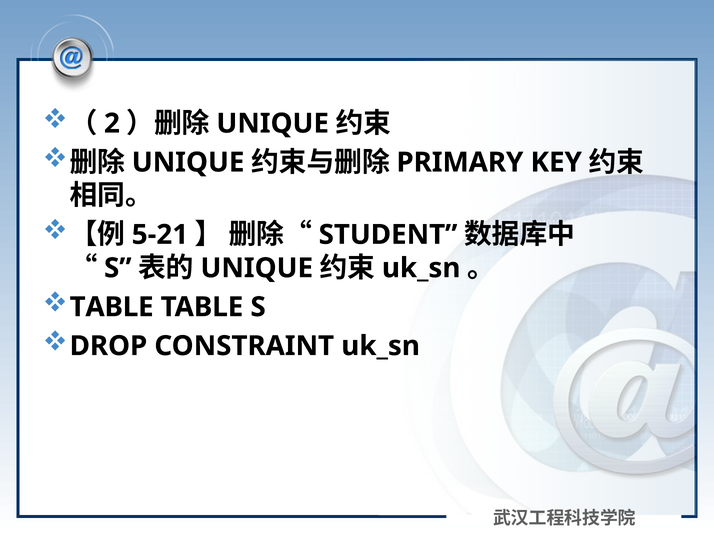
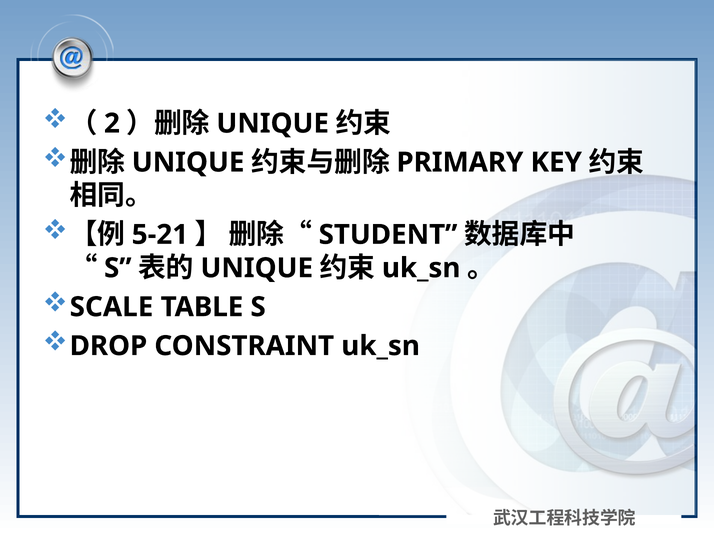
TABLE at (112, 307): TABLE -> SCALE
